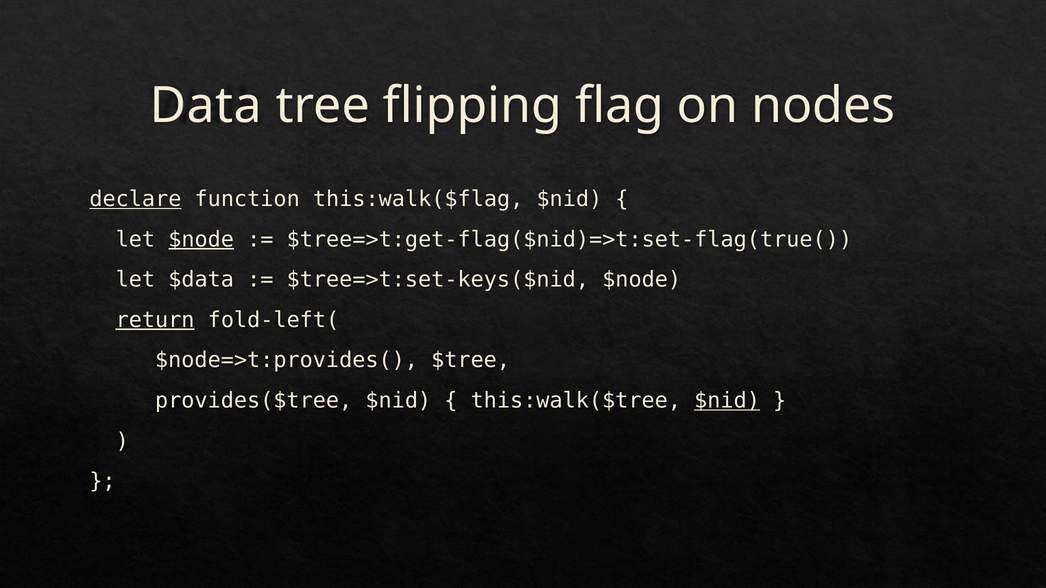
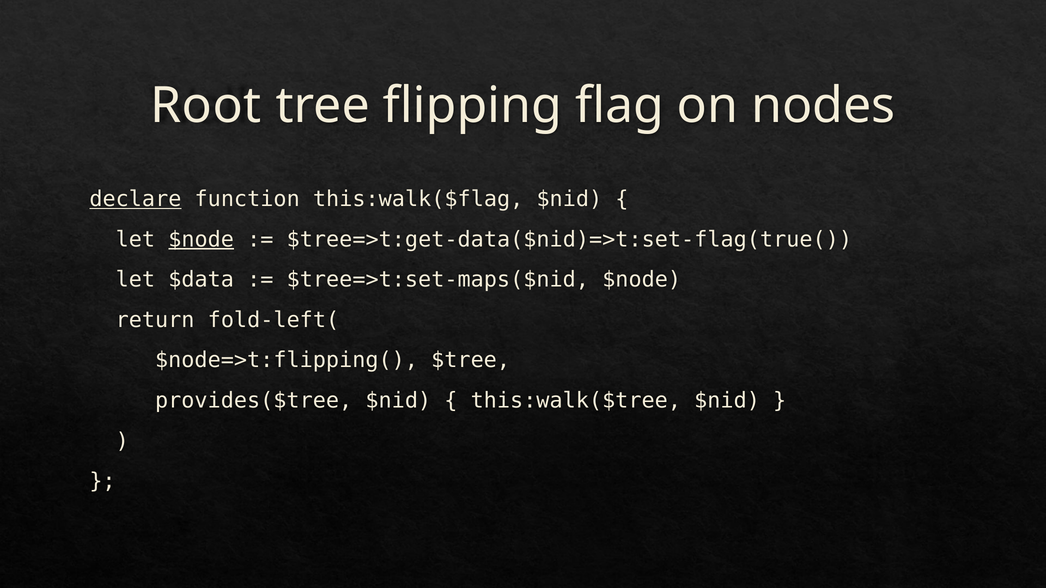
Data: Data -> Root
$tree=>t:get-flag($nid)=>t:set-flag(true(: $tree=>t:get-flag($nid)=>t:set-flag(true( -> $tree=>t:get-data($nid)=>t:set-flag(true(
$tree=>t:set-keys($nid: $tree=>t:set-keys($nid -> $tree=>t:set-maps($nid
return underline: present -> none
$node=>t:provides(: $node=>t:provides( -> $node=>t:flipping(
$nid at (727, 401) underline: present -> none
